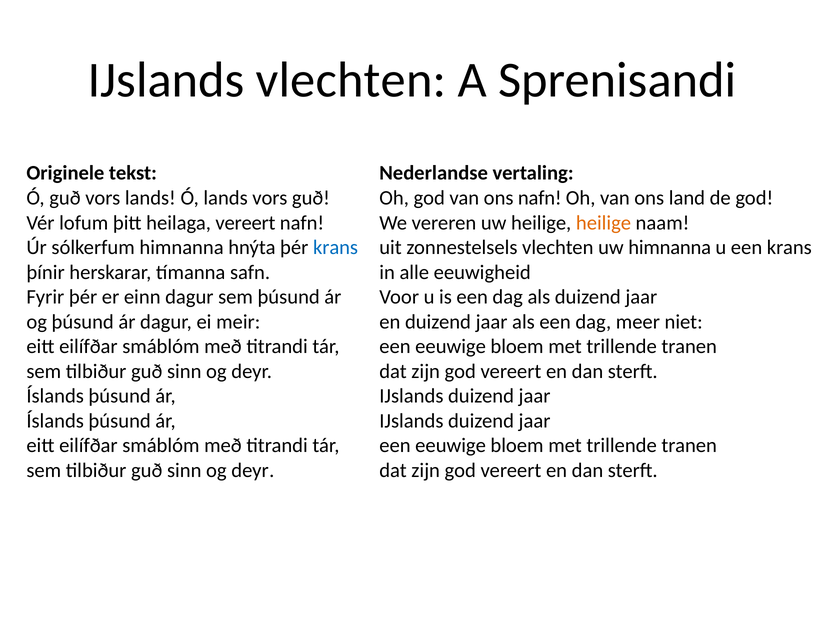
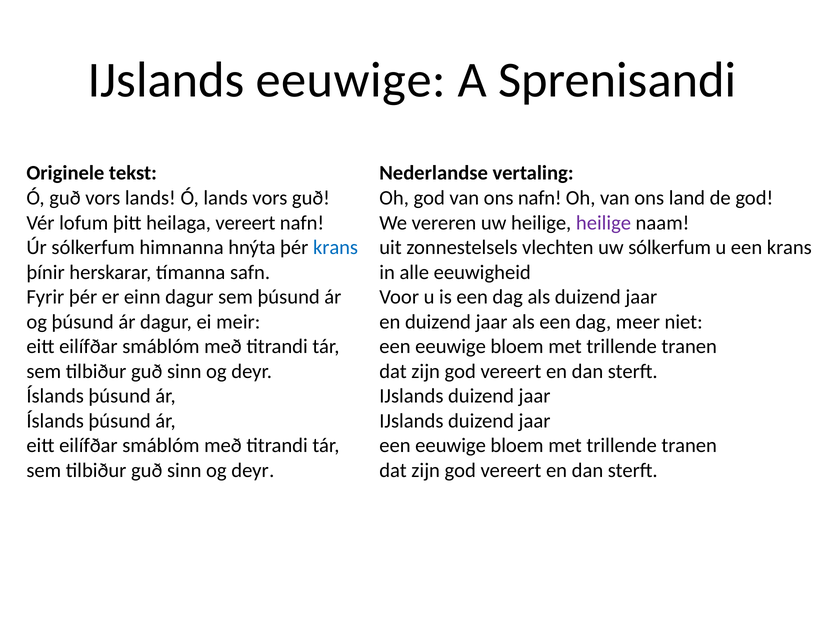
IJslands vlechten: vlechten -> eeuwige
heilige at (604, 223) colour: orange -> purple
uw himnanna: himnanna -> sólkerfum
